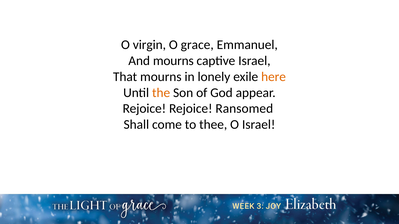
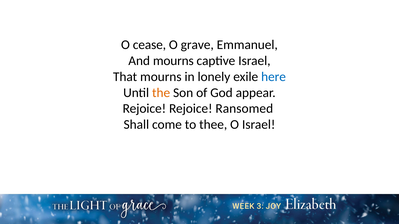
virgin: virgin -> cease
grace: grace -> grave
here colour: orange -> blue
